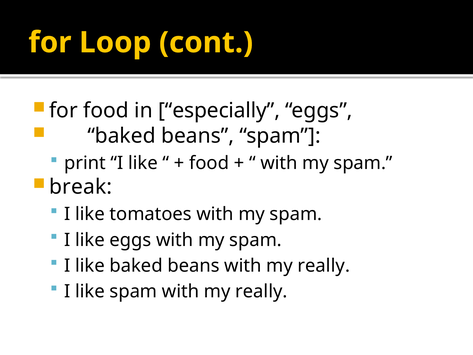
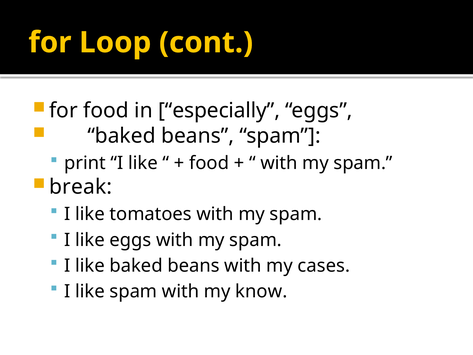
beans with my really: really -> cases
spam with my really: really -> know
